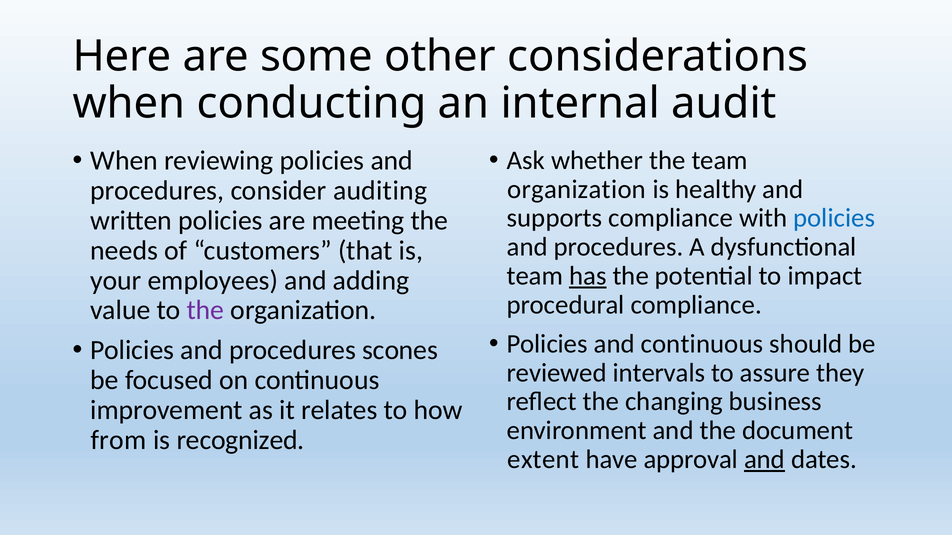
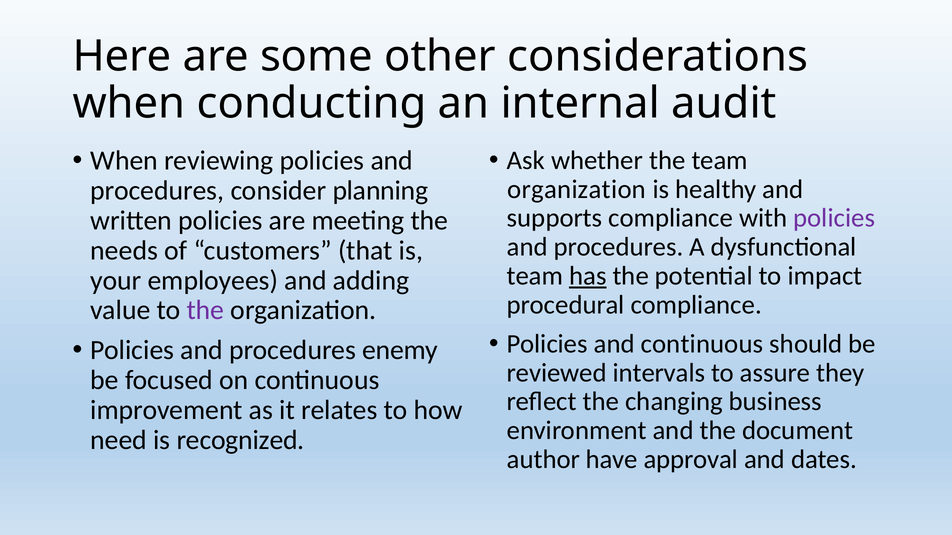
auditing: auditing -> planning
policies at (834, 218) colour: blue -> purple
scones: scones -> enemy
from: from -> need
extent: extent -> author
and at (765, 460) underline: present -> none
